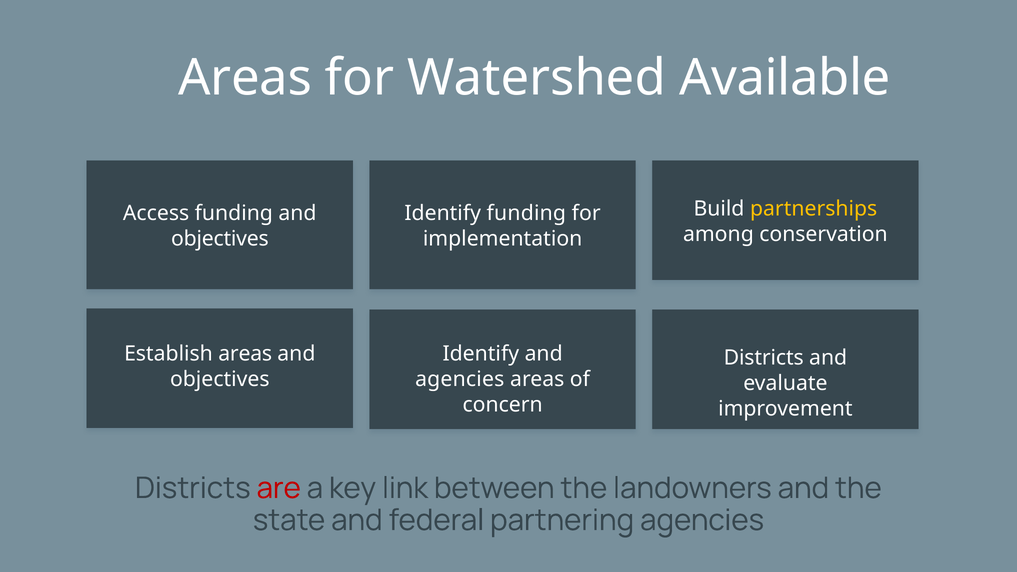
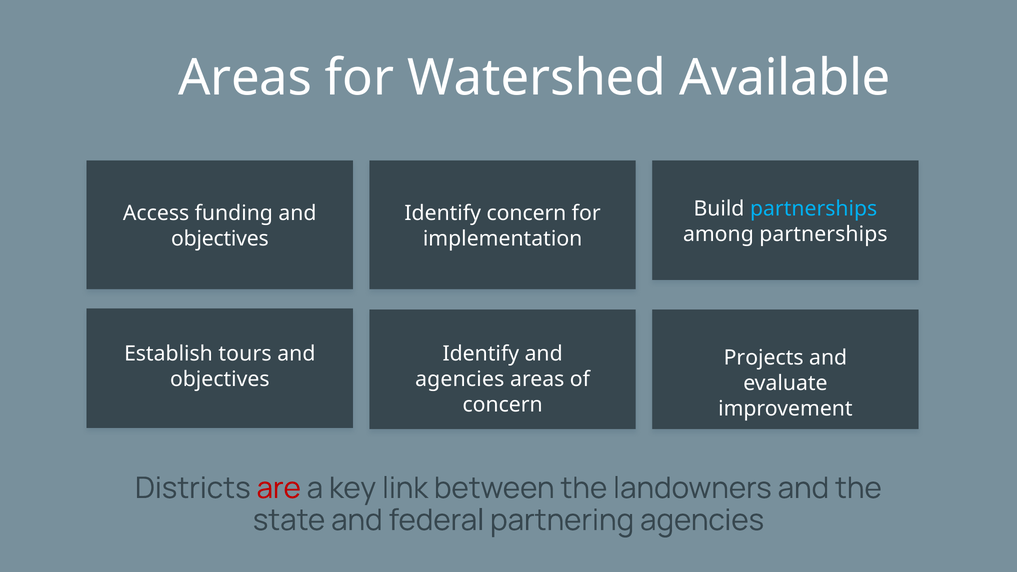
partnerships at (814, 209) colour: yellow -> light blue
Identify funding: funding -> concern
among conservation: conservation -> partnerships
Establish areas: areas -> tours
Monitor Districts: Districts -> Projects
